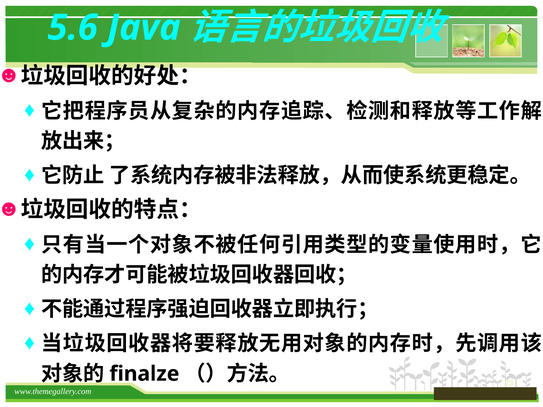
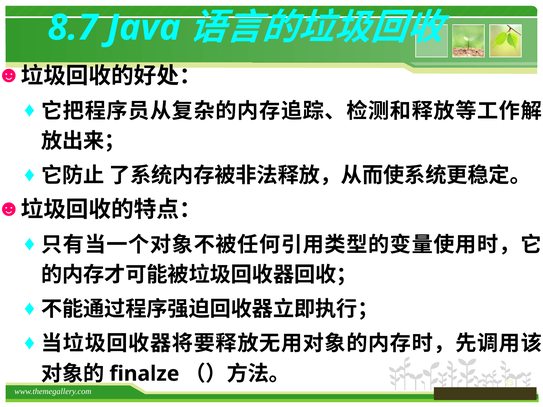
5.6: 5.6 -> 8.7
